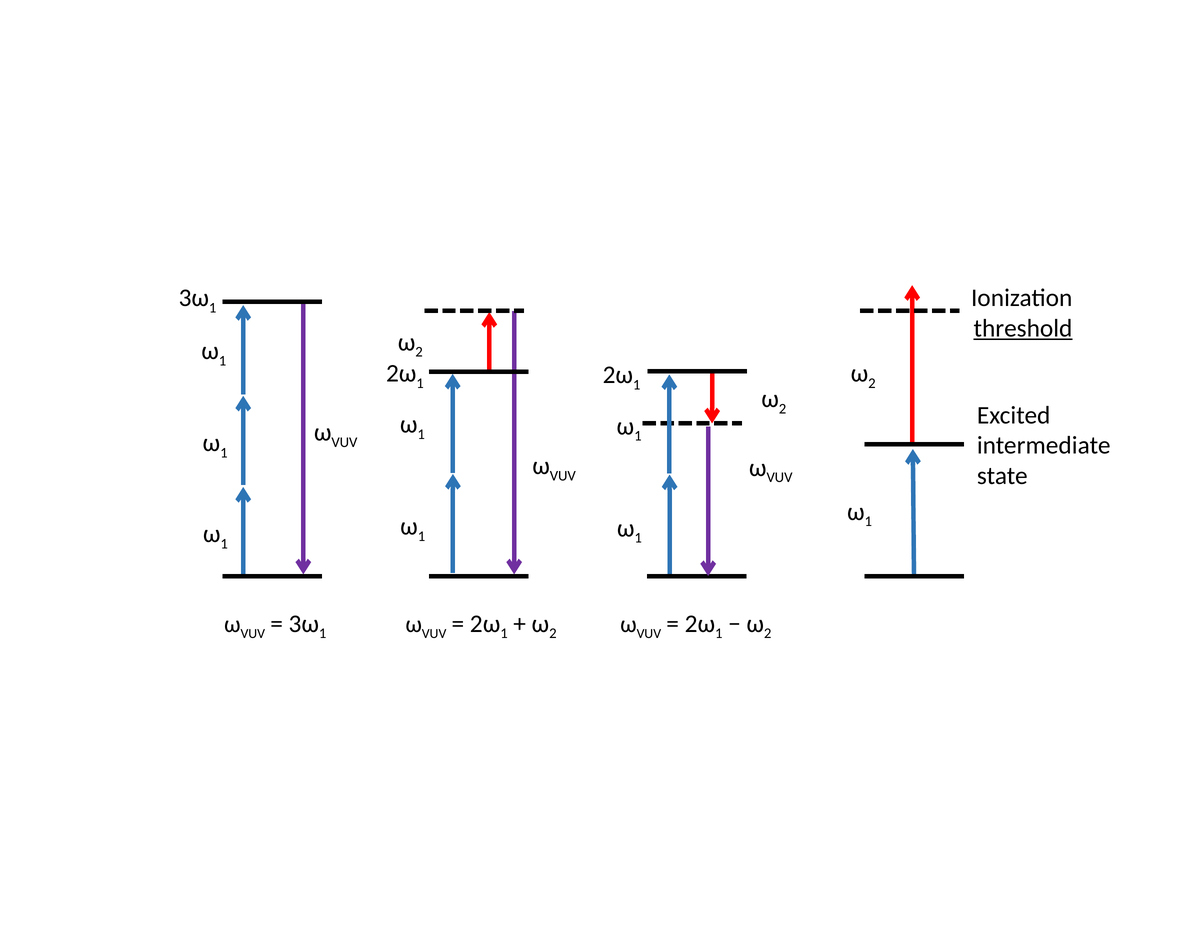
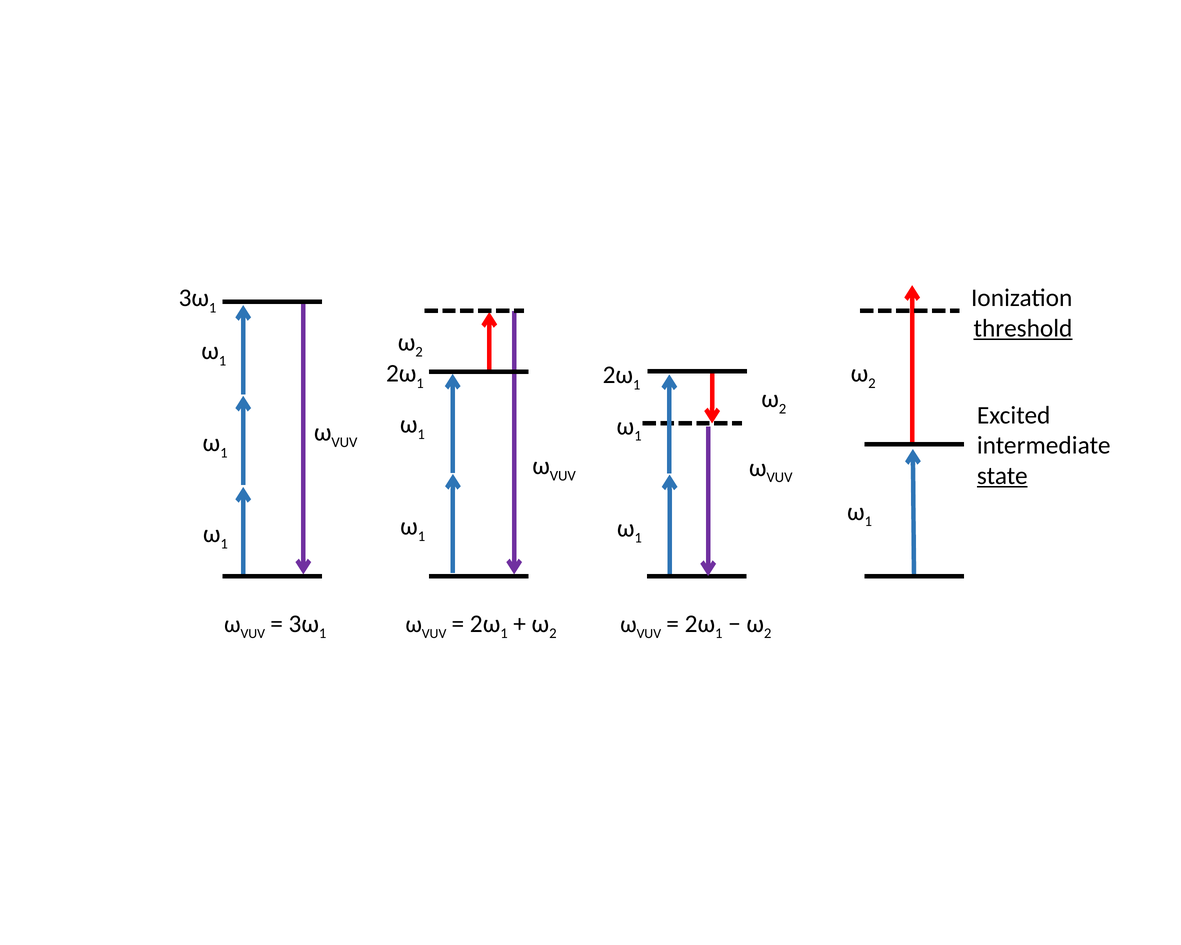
state underline: none -> present
